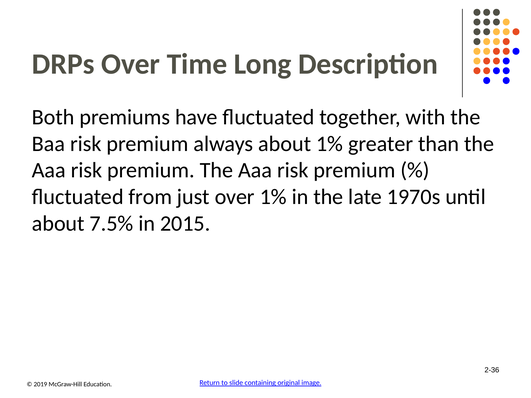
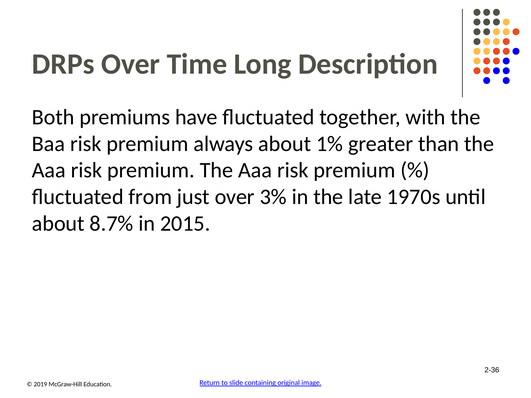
over 1%: 1% -> 3%
7.5%: 7.5% -> 8.7%
